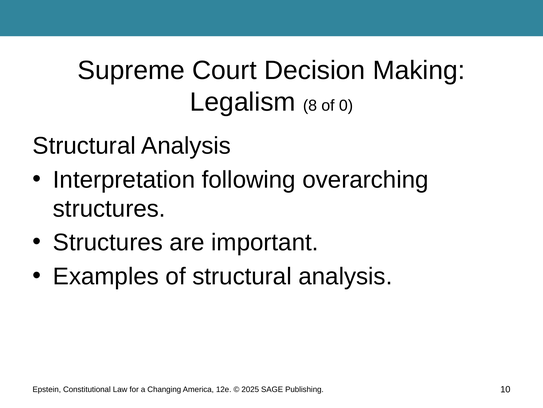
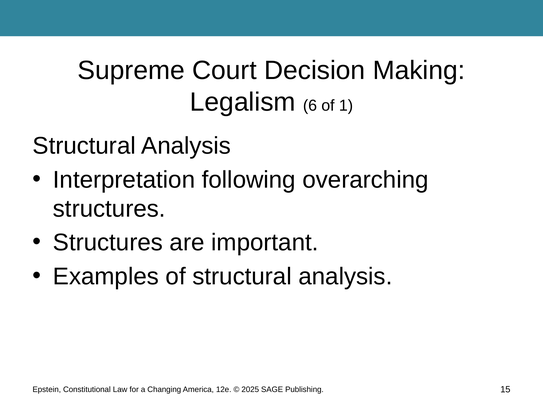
8: 8 -> 6
0: 0 -> 1
10: 10 -> 15
